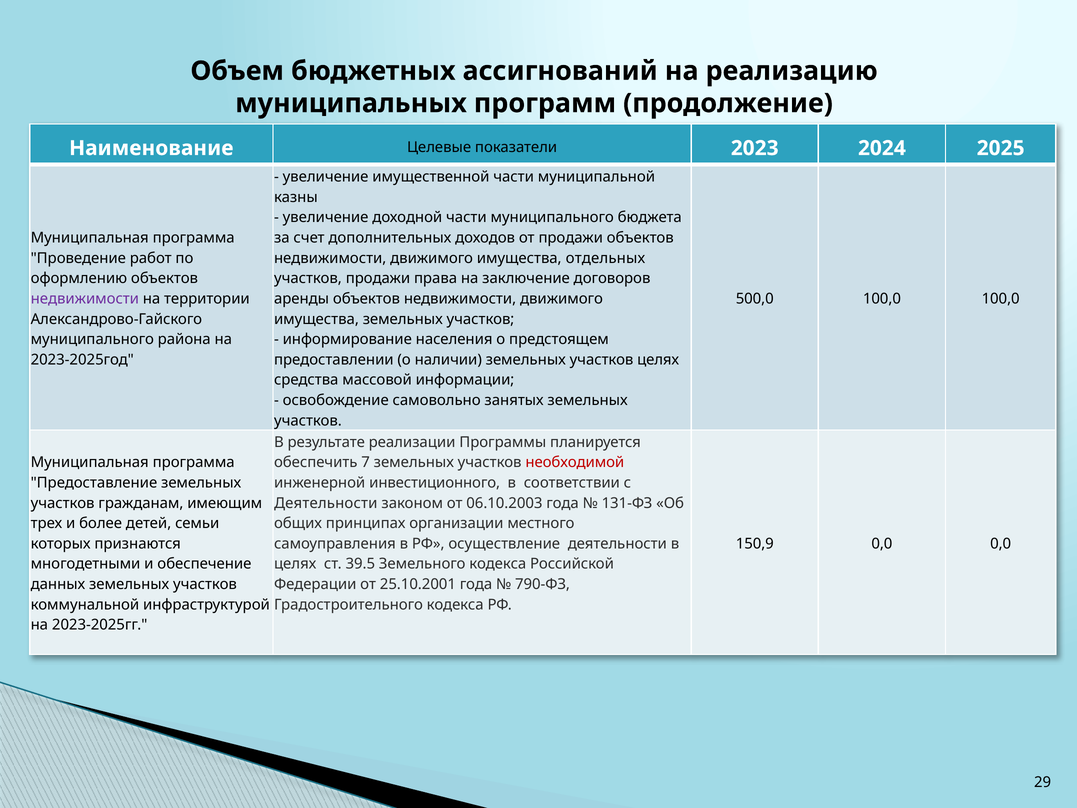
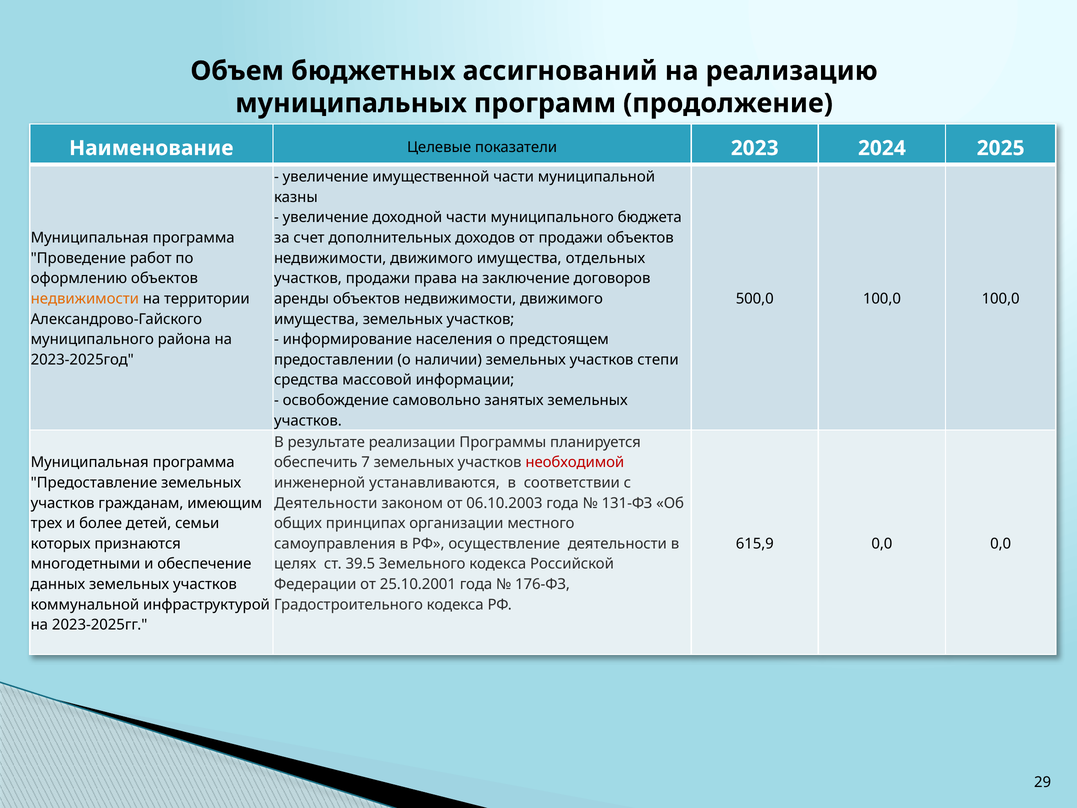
недвижимости at (85, 299) colour: purple -> orange
участков целях: целях -> степи
инвестиционного: инвестиционного -> устанавливаются
150,9: 150,9 -> 615,9
790-ФЗ: 790-ФЗ -> 176-ФЗ
